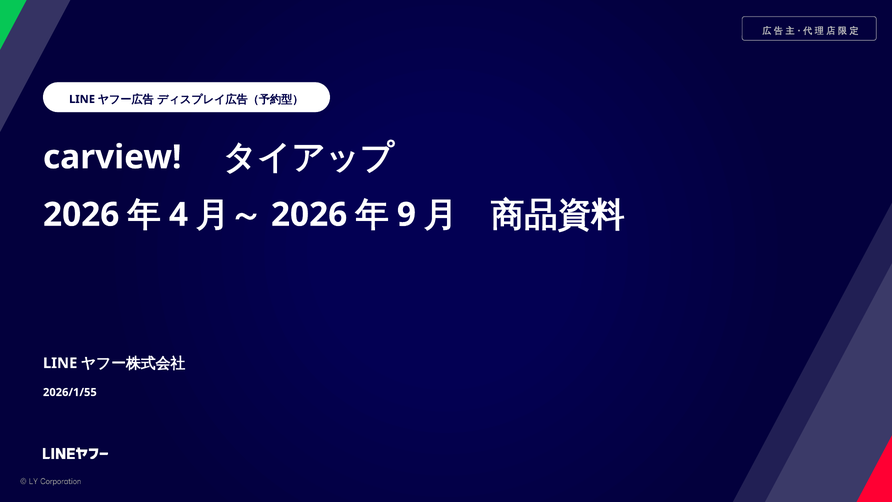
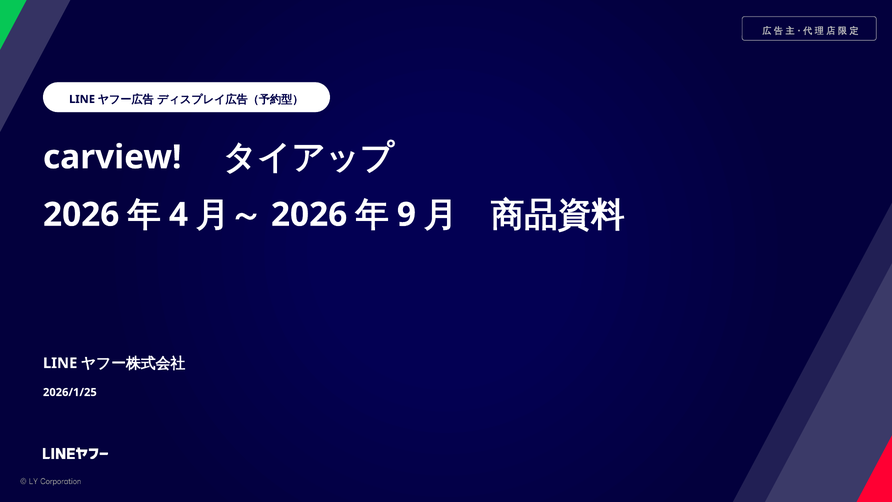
2026/1/55: 2026/1/55 -> 2026/1/25
